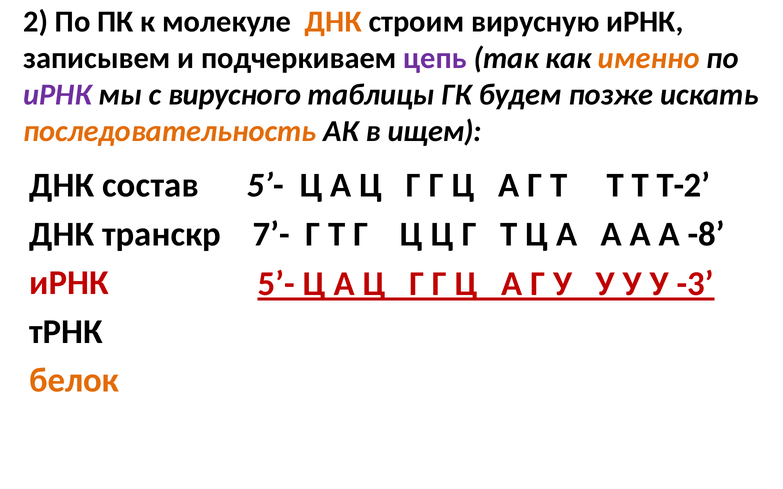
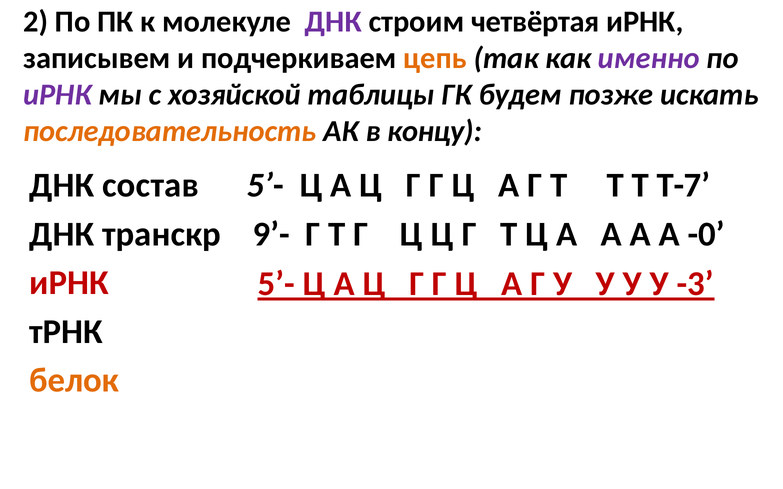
ДНК at (333, 22) colour: orange -> purple
вирусную: вирусную -> четвёртая
цепь colour: purple -> orange
именно colour: orange -> purple
вирусного: вирусного -> хозяйской
ищем: ищем -> концу
Т-2: Т-2 -> Т-7
7’-: 7’- -> 9’-
-8: -8 -> -0
